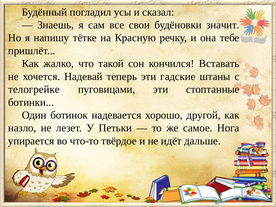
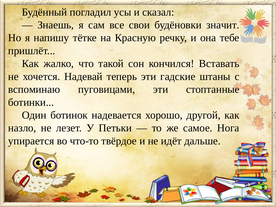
телогрейке: телогрейке -> вспоминаю
